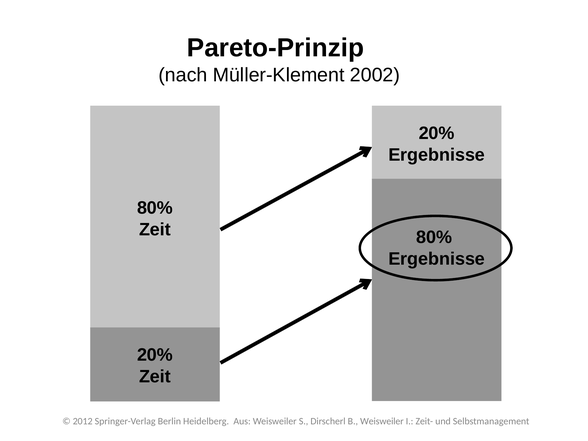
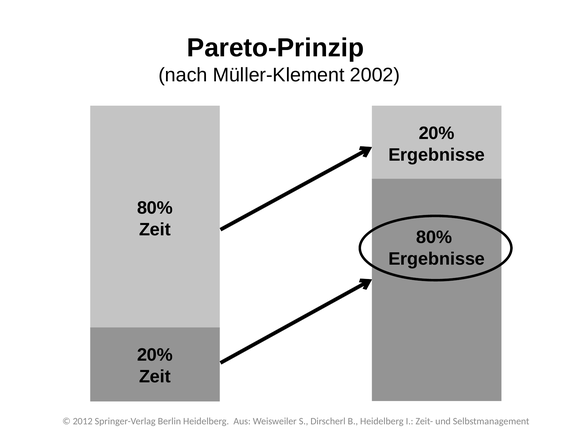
B Weisweiler: Weisweiler -> Heidelberg
